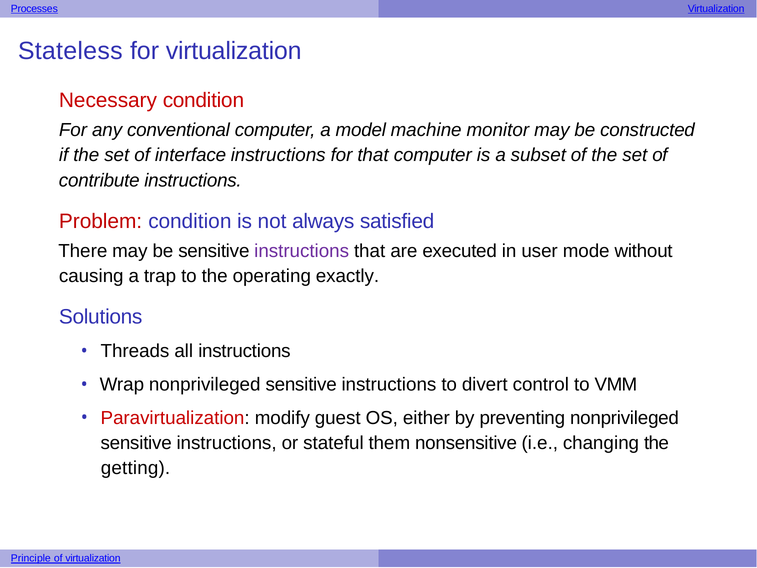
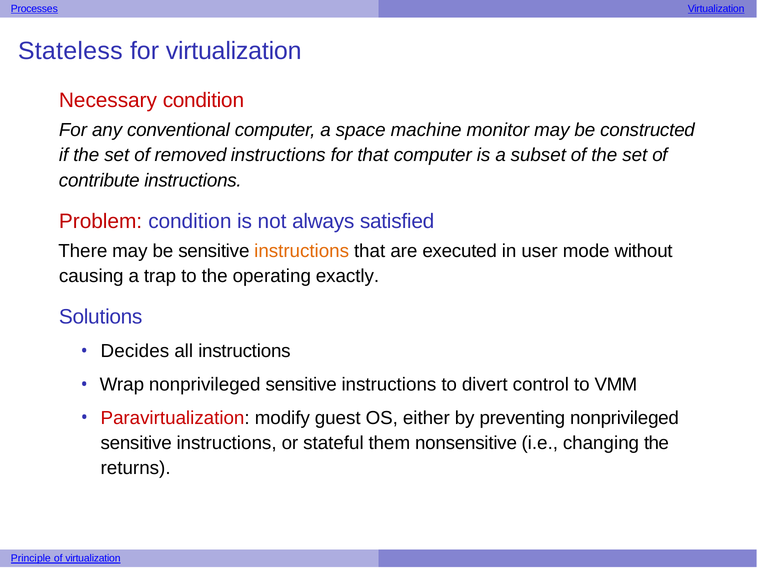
model: model -> space
interface: interface -> removed
instructions at (302, 251) colour: purple -> orange
Threads: Threads -> Decides
getting: getting -> returns
